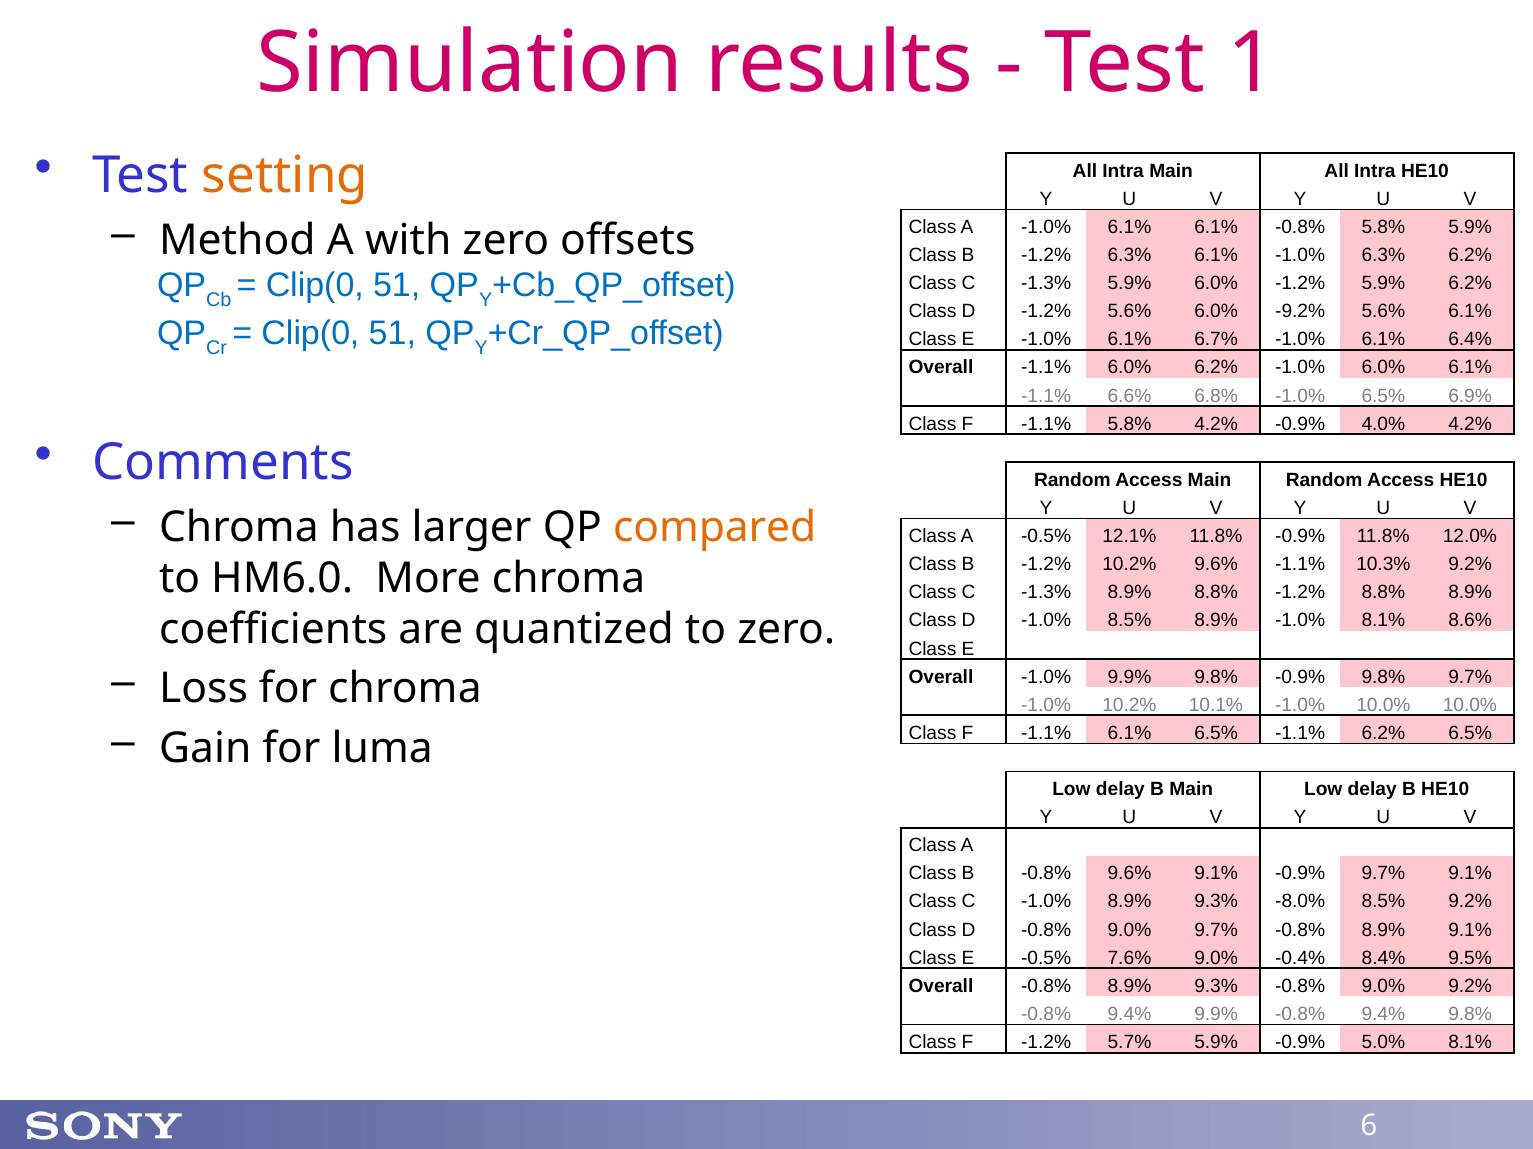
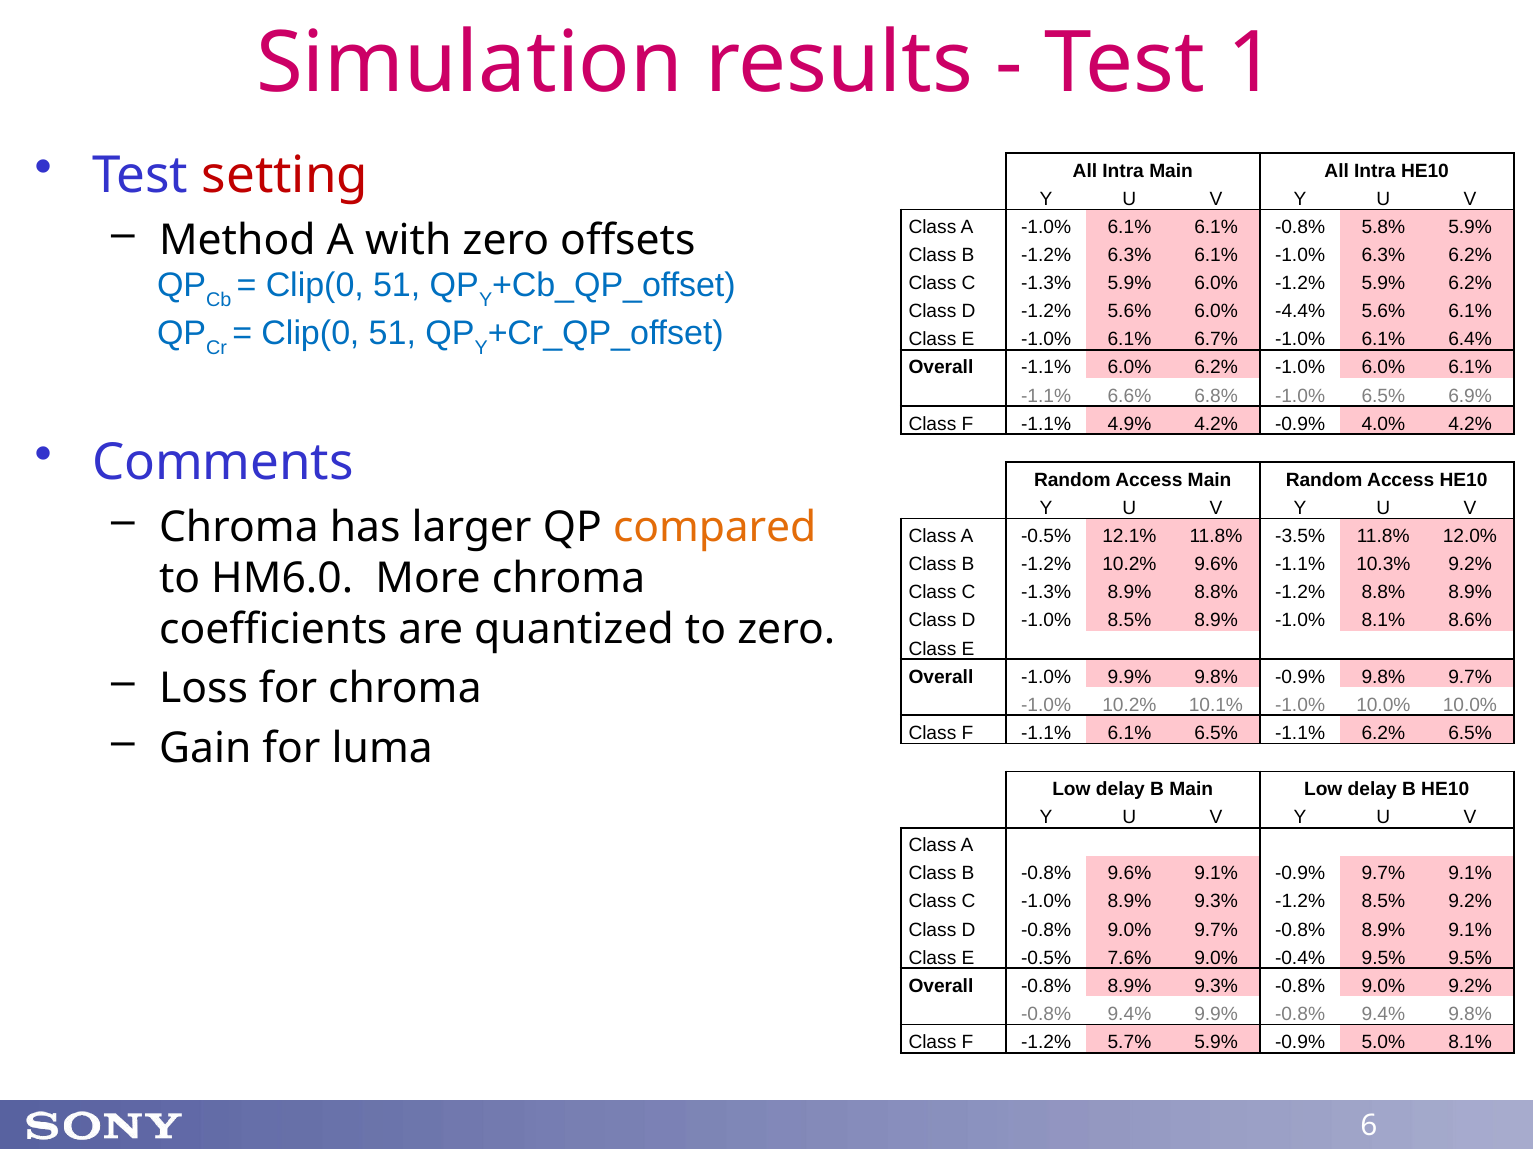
setting colour: orange -> red
-9.2%: -9.2% -> -4.4%
-1.1% 5.8%: 5.8% -> 4.9%
11.8% -0.9%: -0.9% -> -3.5%
9.3% -8.0%: -8.0% -> -1.2%
-0.4% 8.4%: 8.4% -> 9.5%
